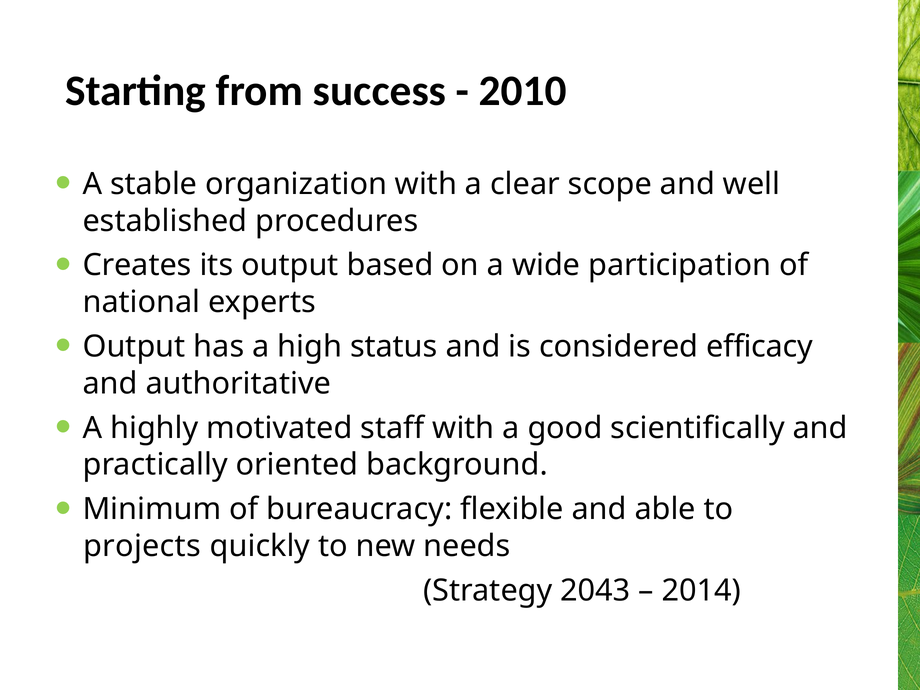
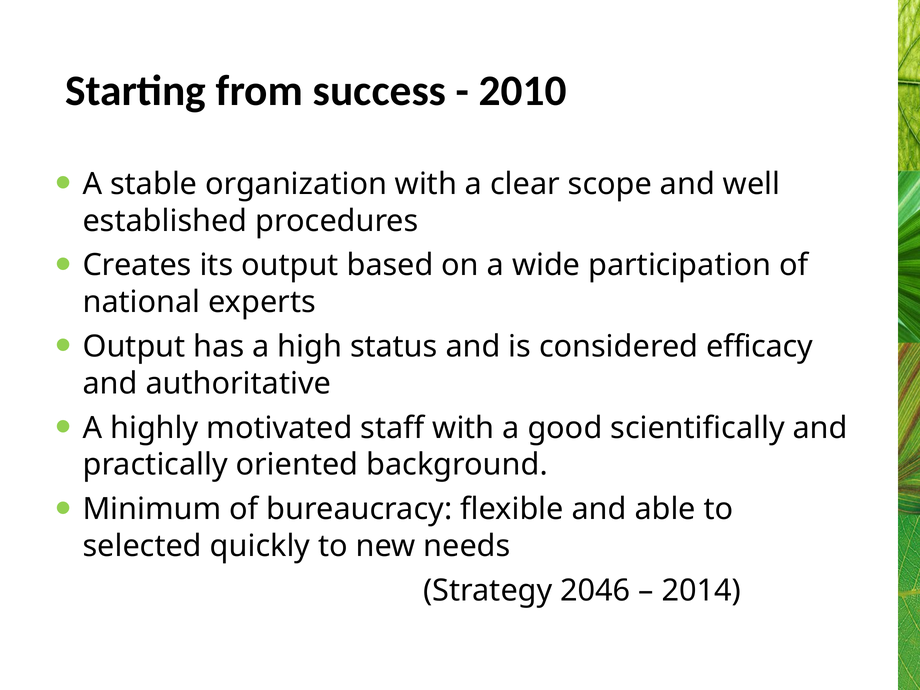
projects: projects -> selected
2043: 2043 -> 2046
